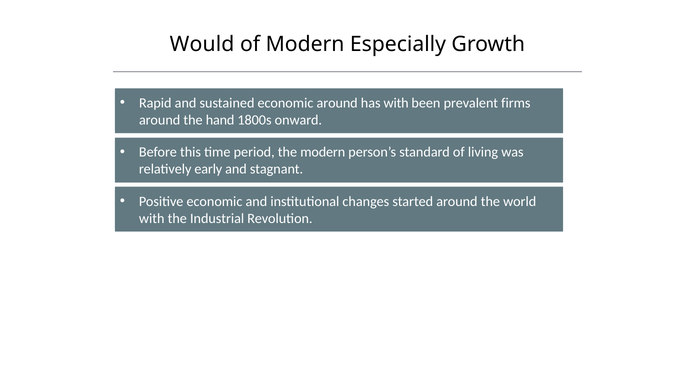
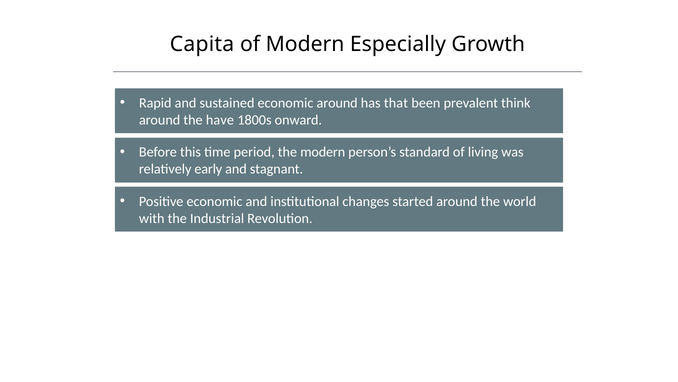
Would: Would -> Capita
has with: with -> that
firms: firms -> think
hand: hand -> have
